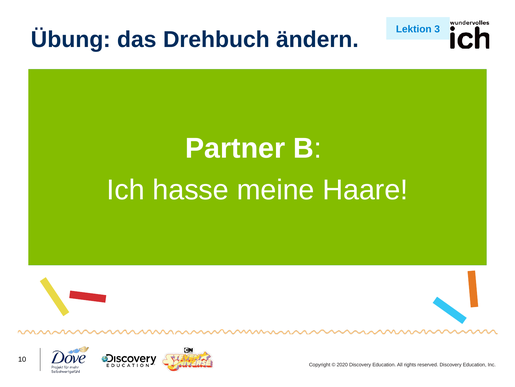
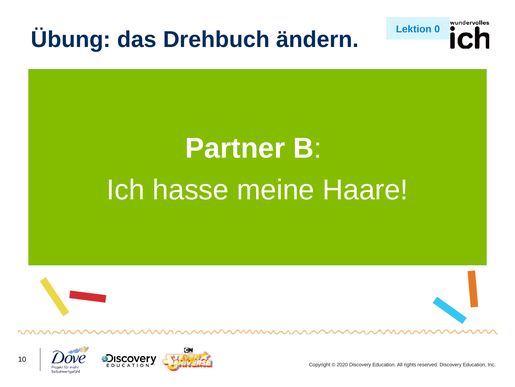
3: 3 -> 0
